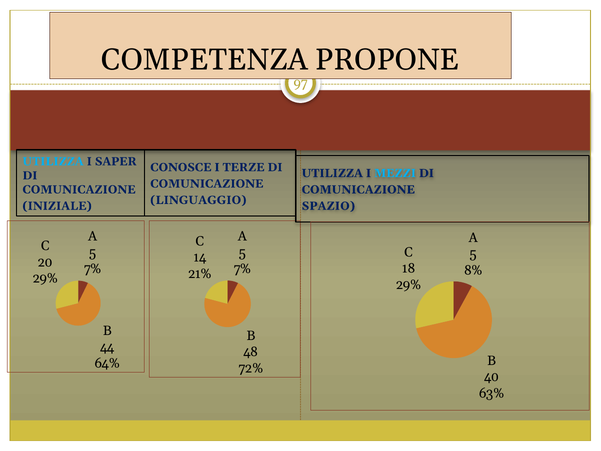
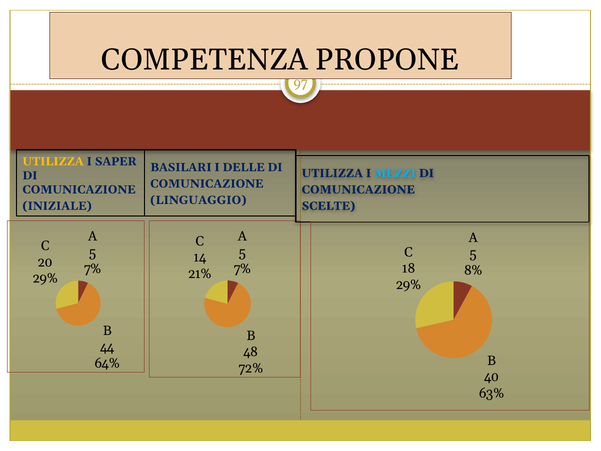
UTILIZZA at (53, 161) colour: light blue -> yellow
CONOSCE: CONOSCE -> BASILARI
TERZE: TERZE -> DELLE
SPAZIO: SPAZIO -> SCELTE
